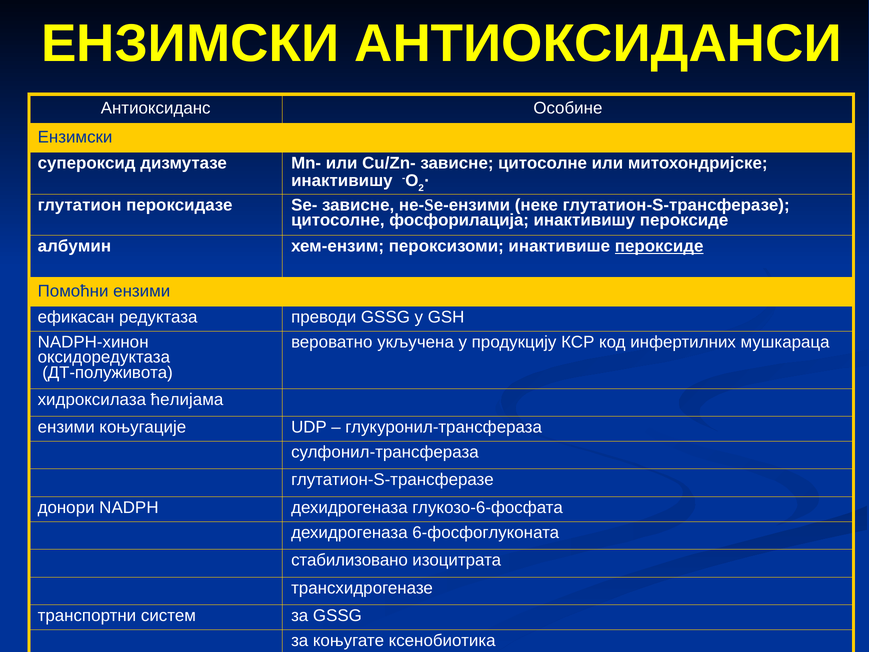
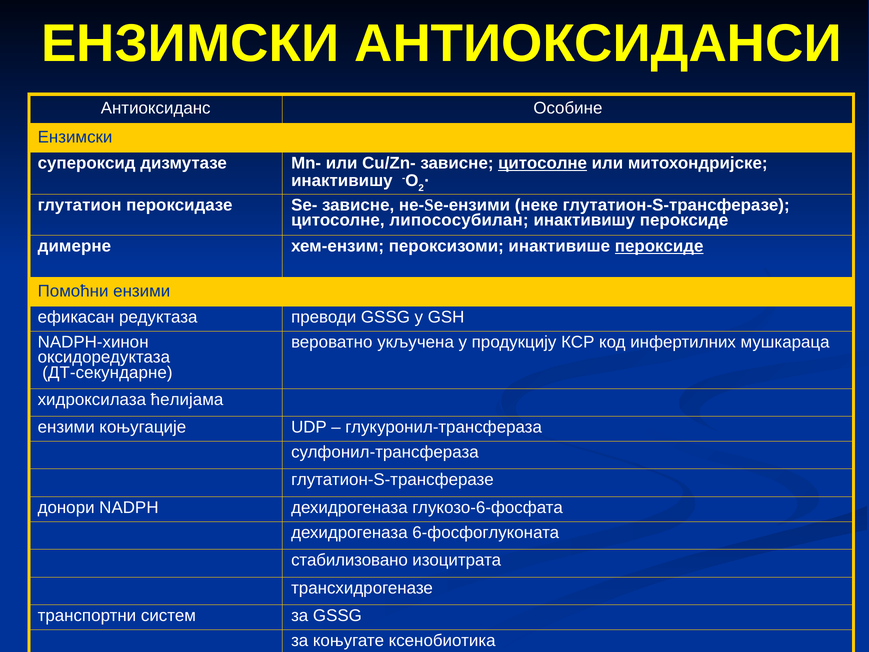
цитосолне at (543, 163) underline: none -> present
фосфорилација: фосфорилација -> липососубилан
албумин: албумин -> димерне
ДТ-полуживота: ДТ-полуживота -> ДТ-секундарне
